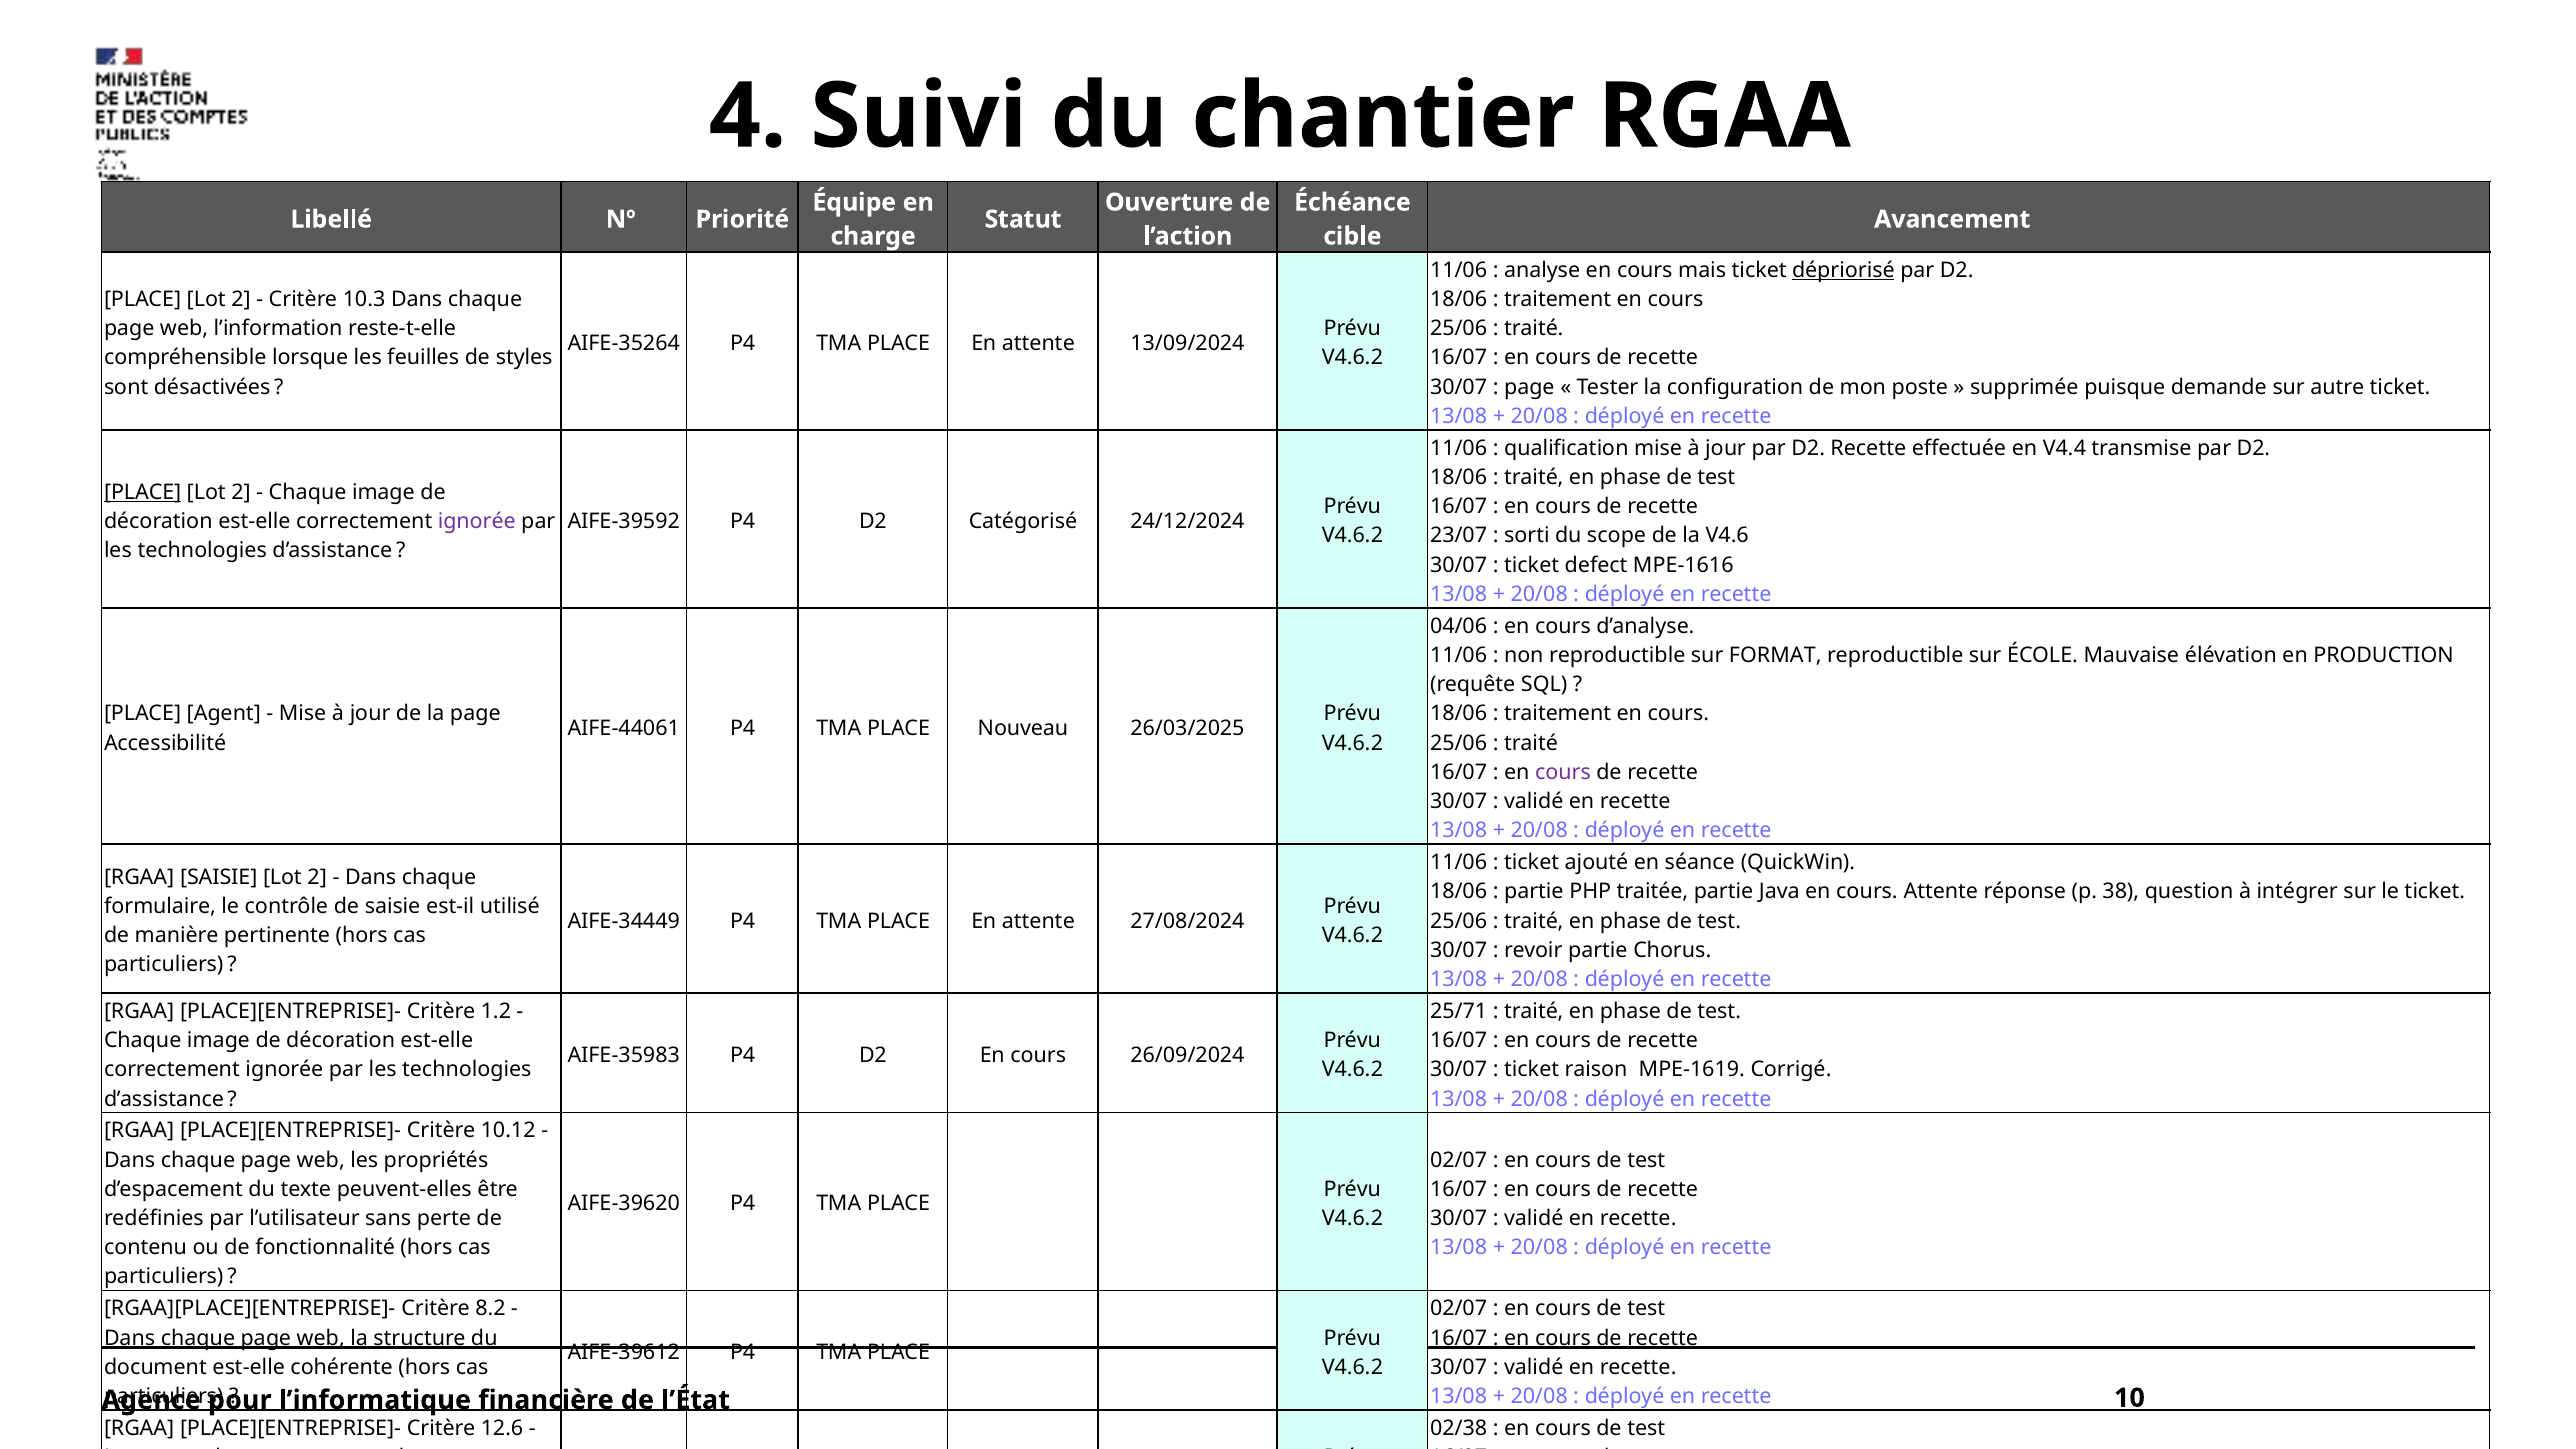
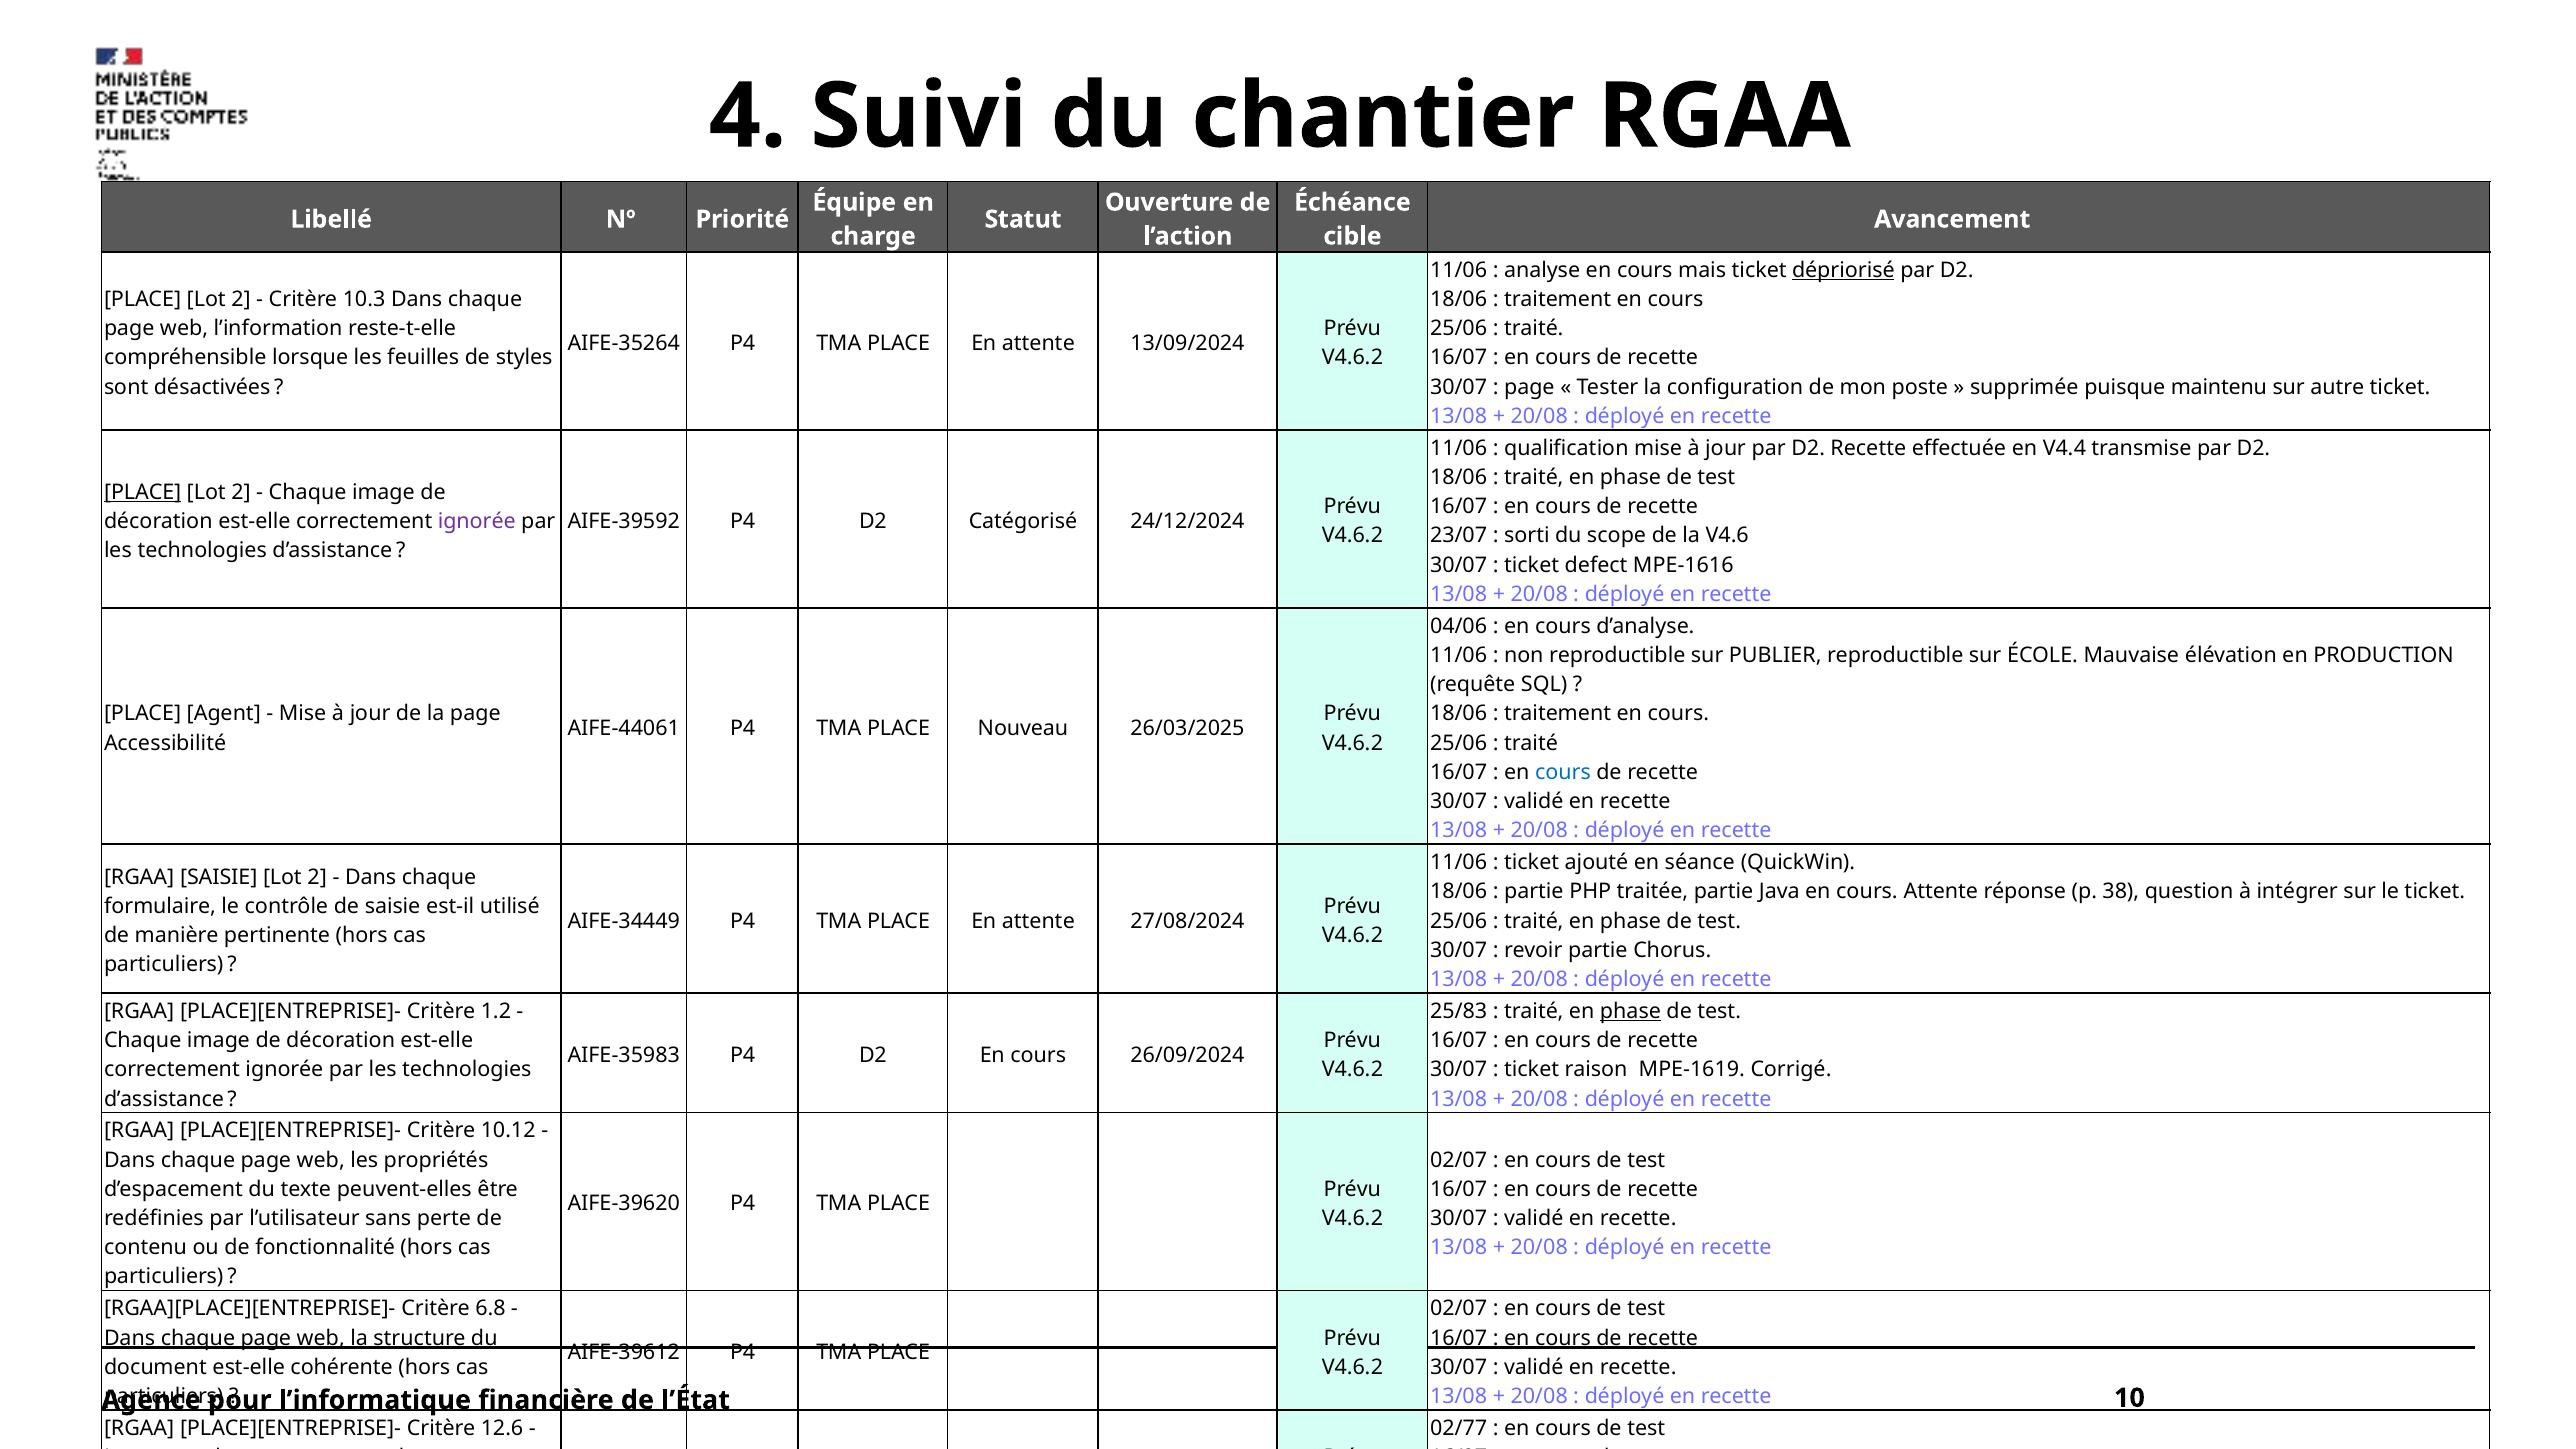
demande: demande -> maintenu
FORMAT: FORMAT -> PUBLIER
cours at (1563, 772) colour: purple -> blue
25/71: 25/71 -> 25/83
phase at (1630, 1011) underline: none -> present
8.2: 8.2 -> 6.8
02/38: 02/38 -> 02/77
